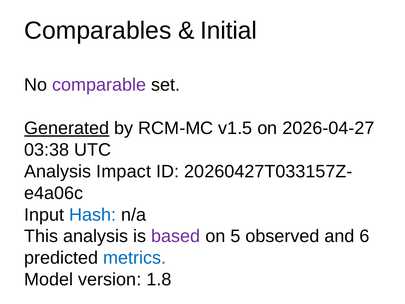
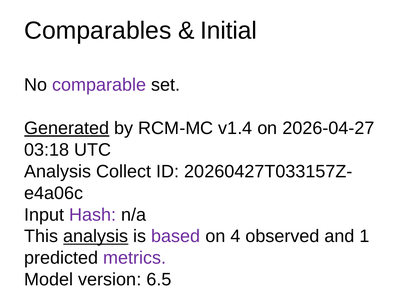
v1.5: v1.5 -> v1.4
03:38: 03:38 -> 03:18
Impact: Impact -> Collect
Hash colour: blue -> purple
analysis at (96, 236) underline: none -> present
5: 5 -> 4
6: 6 -> 1
metrics colour: blue -> purple
1.8: 1.8 -> 6.5
